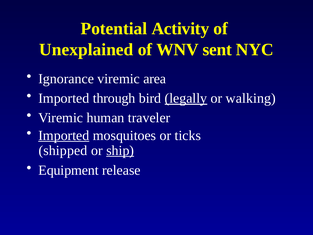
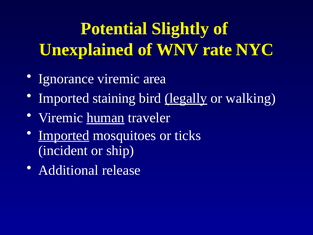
Activity: Activity -> Slightly
sent: sent -> rate
through: through -> staining
human underline: none -> present
shipped: shipped -> incident
ship underline: present -> none
Equipment: Equipment -> Additional
